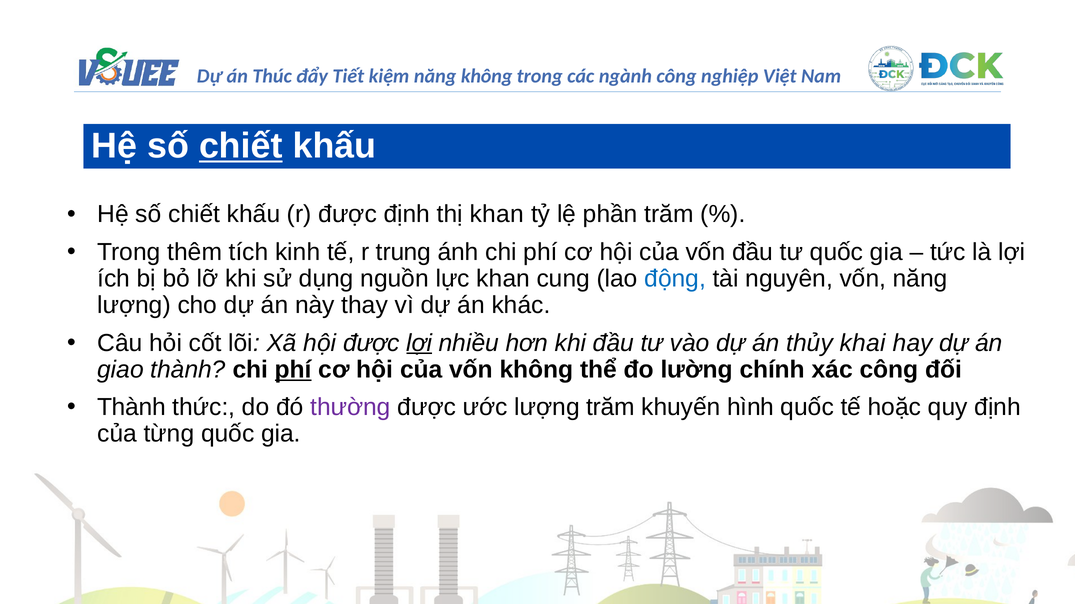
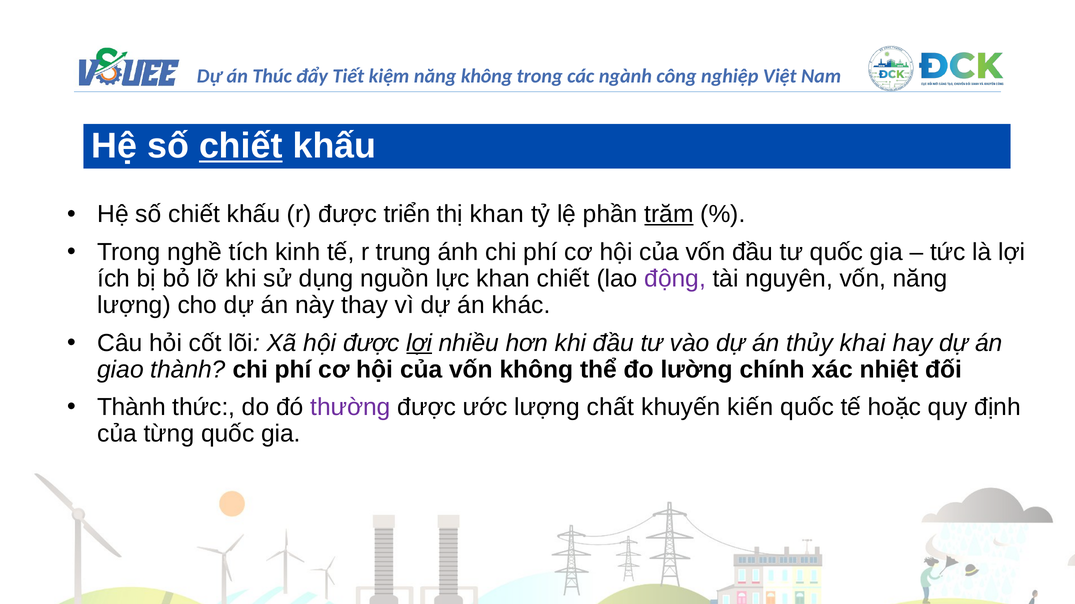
được định: định -> triển
trăm at (669, 215) underline: none -> present
thêm: thêm -> nghề
khan cung: cung -> chiết
động colour: blue -> purple
phí at (293, 370) underline: present -> none
xác công: công -> nhiệt
lượng trăm: trăm -> chất
hình: hình -> kiến
